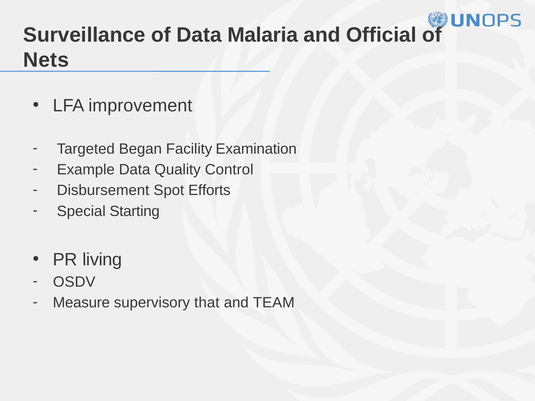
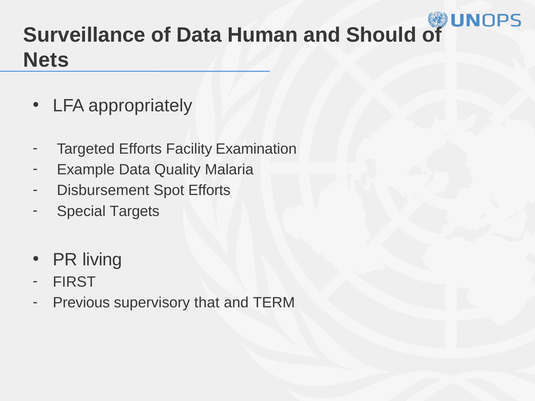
Malaria: Malaria -> Human
Official: Official -> Should
improvement: improvement -> appropriately
Targeted Began: Began -> Efforts
Control: Control -> Malaria
Starting: Starting -> Targets
OSDV: OSDV -> FIRST
Measure: Measure -> Previous
TEAM: TEAM -> TERM
